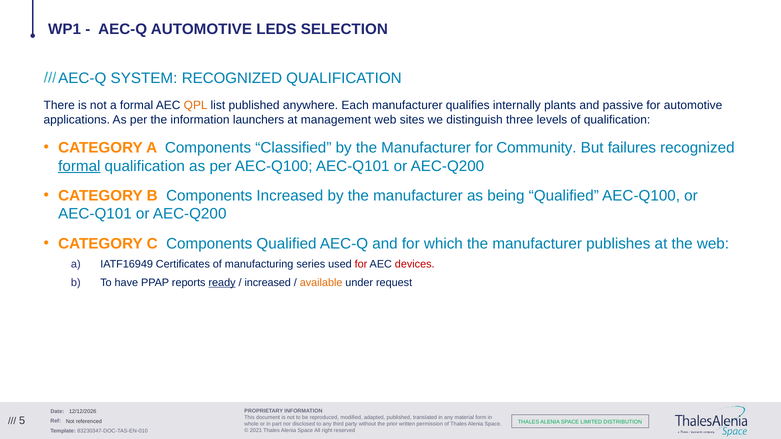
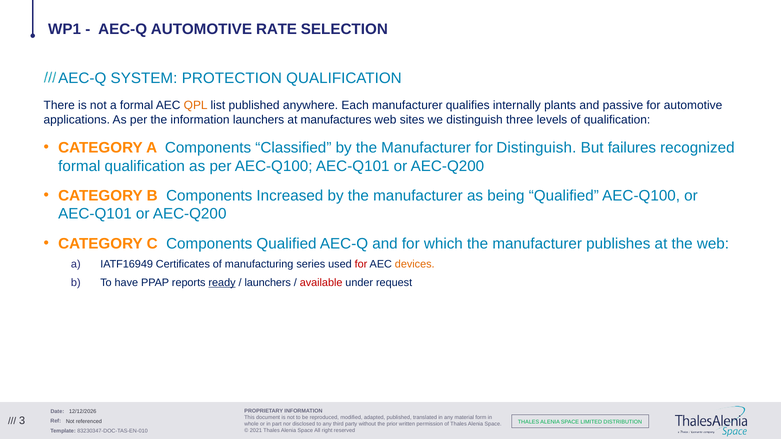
LEDS: LEDS -> RATE
SYSTEM RECOGNIZED: RECOGNIZED -> PROTECTION
management: management -> manufactures
for Community: Community -> Distinguish
formal at (79, 166) underline: present -> none
devices colour: red -> orange
increased at (268, 283): increased -> launchers
available colour: orange -> red
5: 5 -> 3
